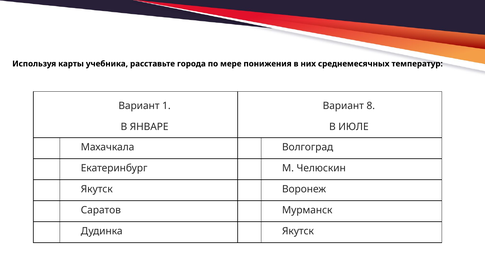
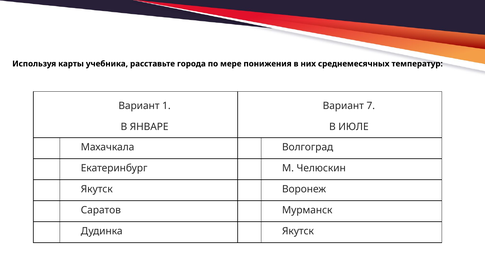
8: 8 -> 7
